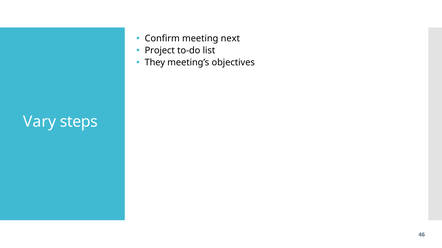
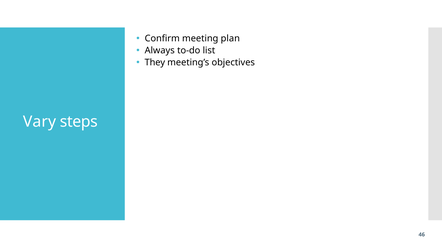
next: next -> plan
Project: Project -> Always
